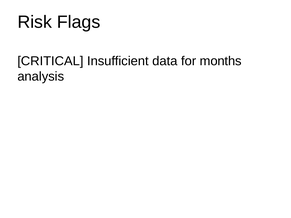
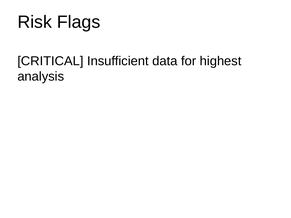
months: months -> highest
